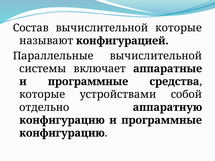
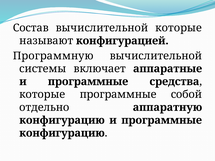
Параллельные: Параллельные -> Программную
которые устройствами: устройствами -> программные
